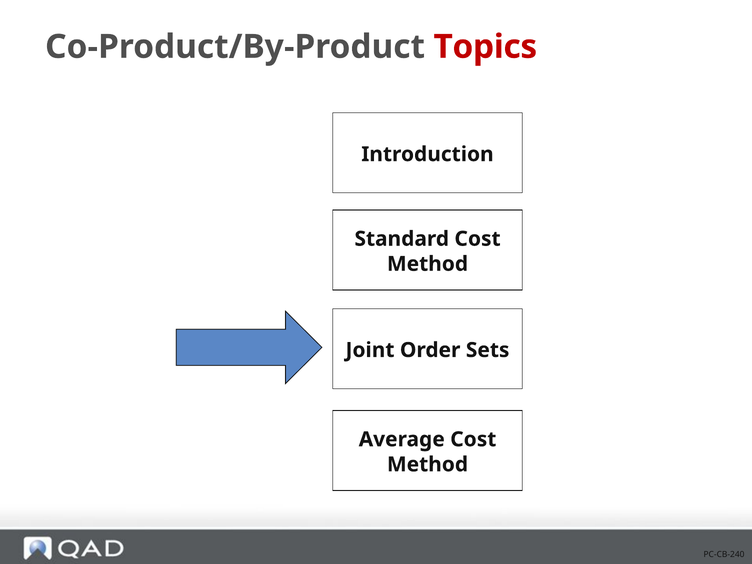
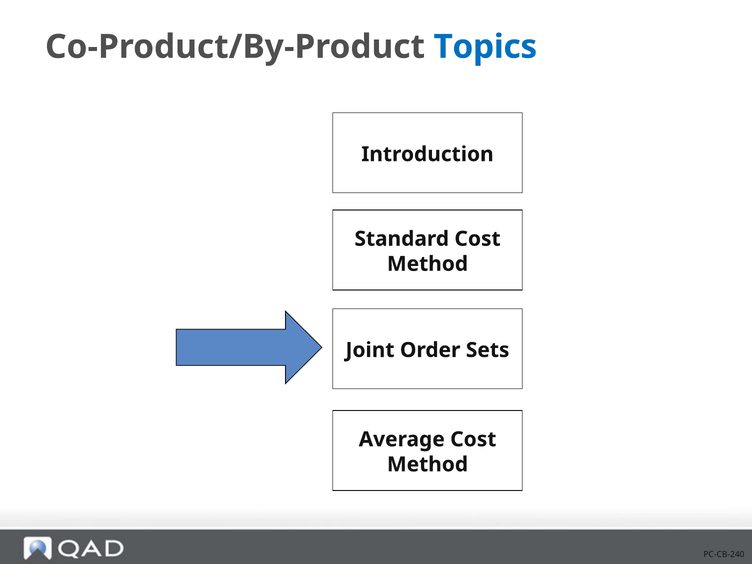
Topics colour: red -> blue
